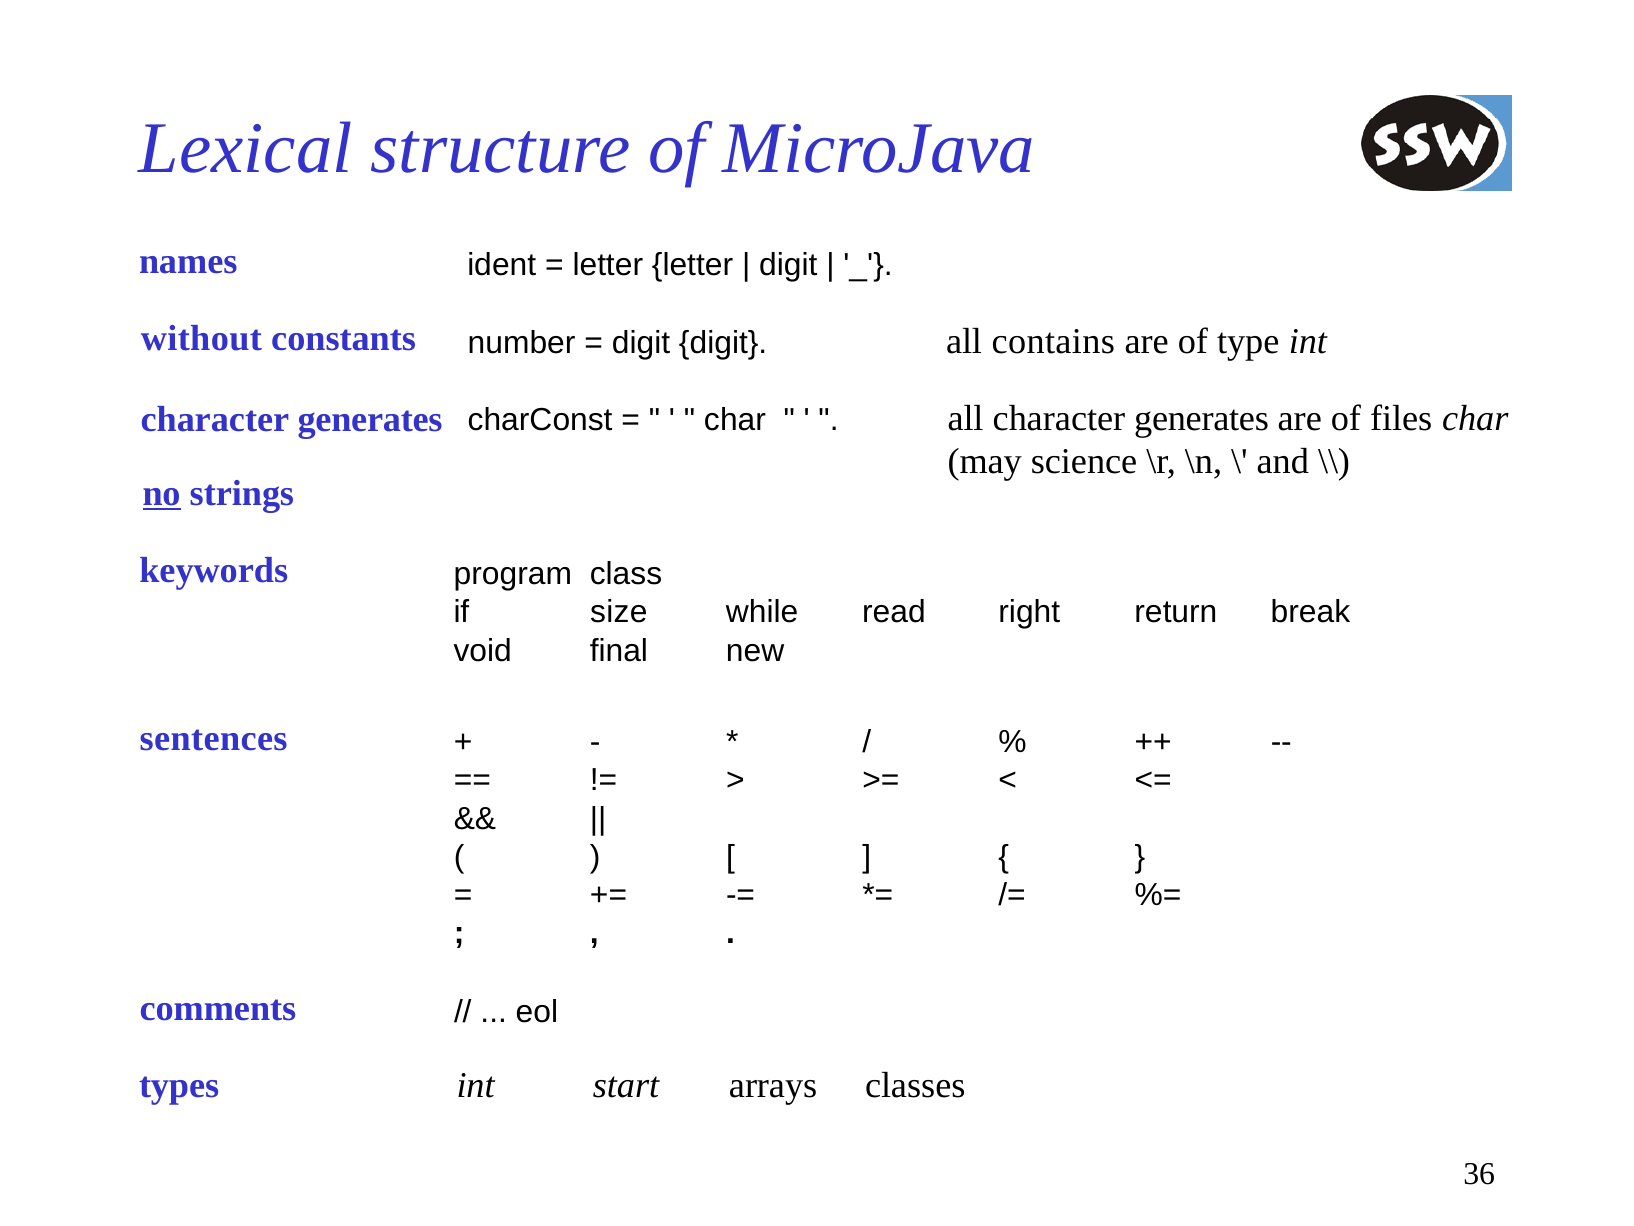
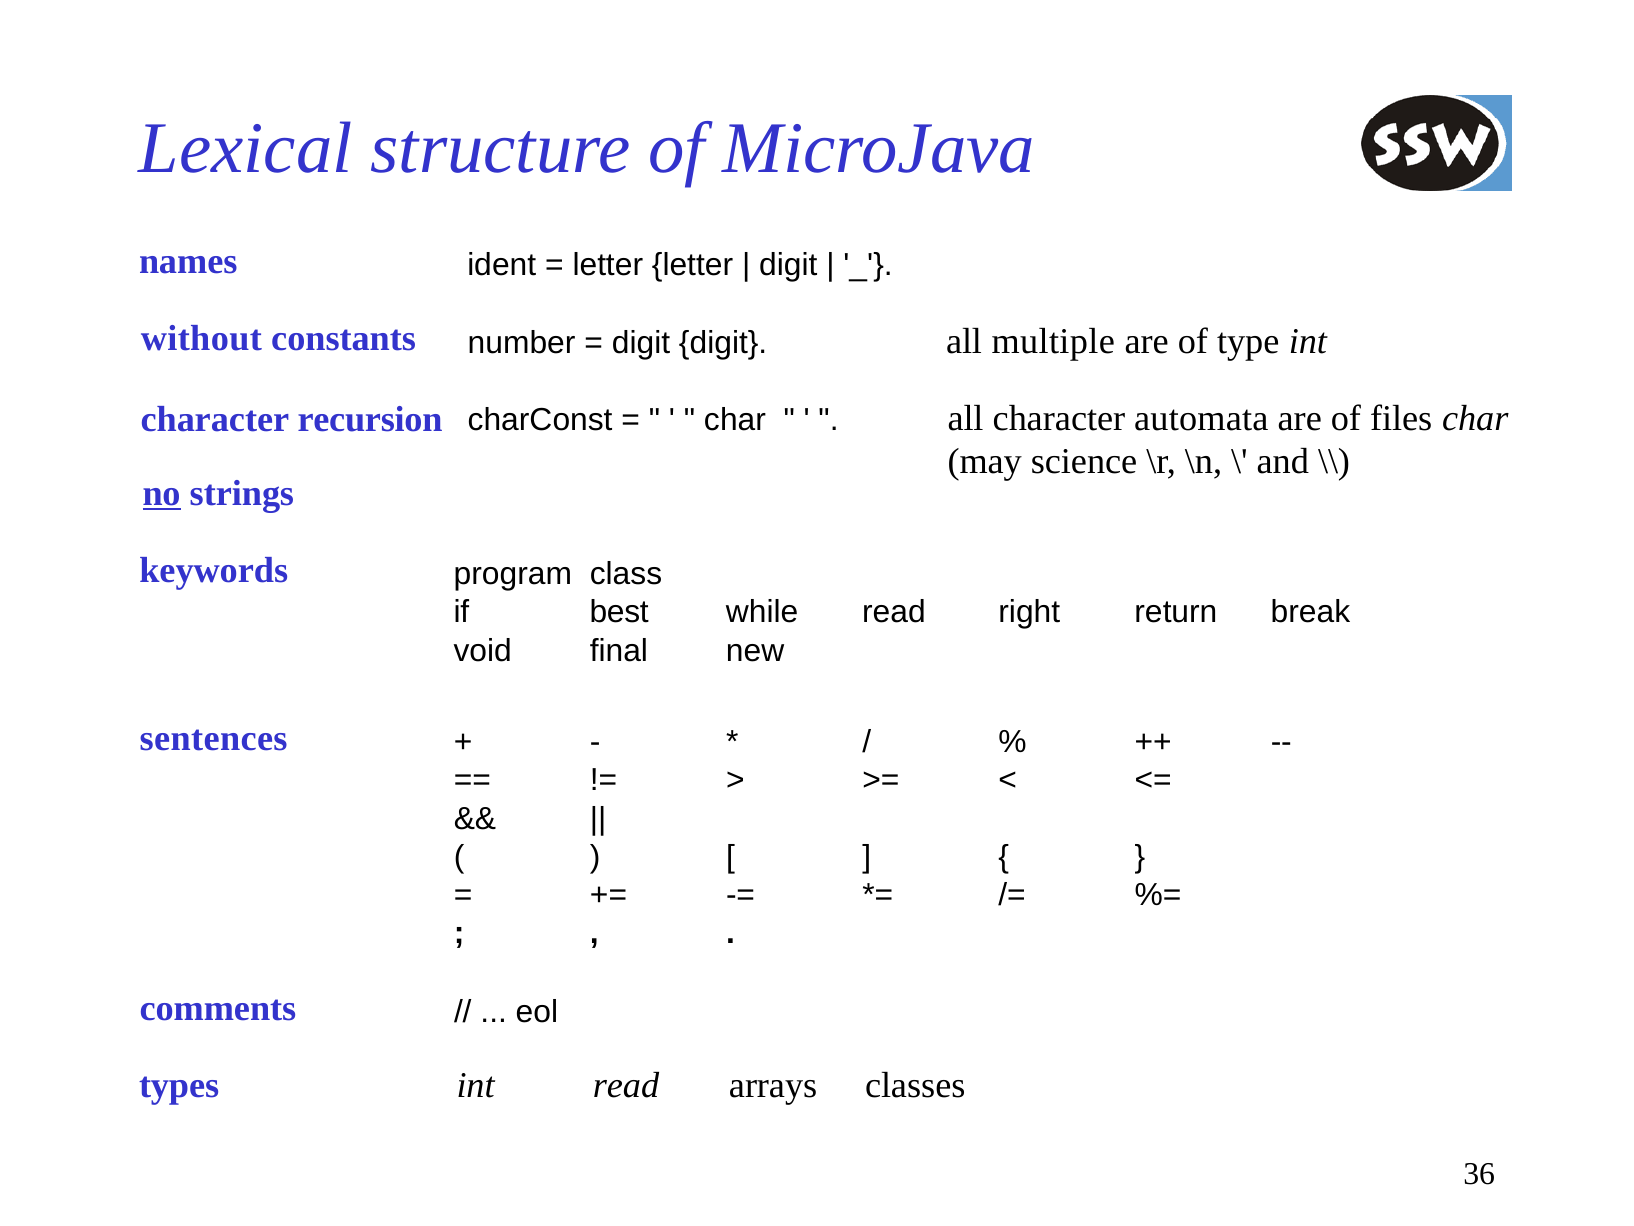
contains: contains -> multiple
generates at (370, 419): generates -> recursion
all character generates: generates -> automata
size: size -> best
int start: start -> read
